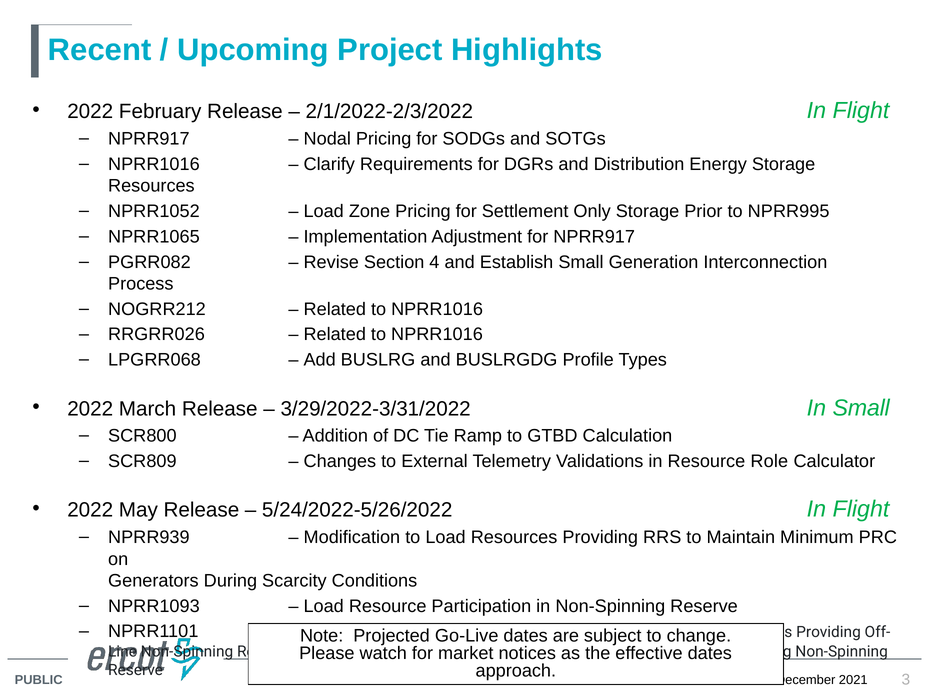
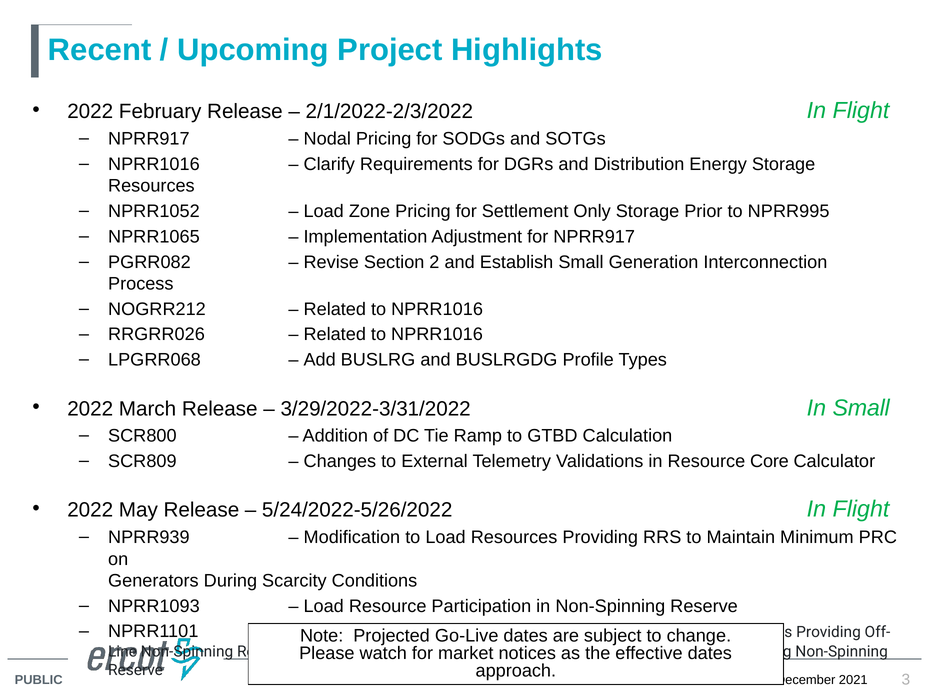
4: 4 -> 2
Role: Role -> Core
